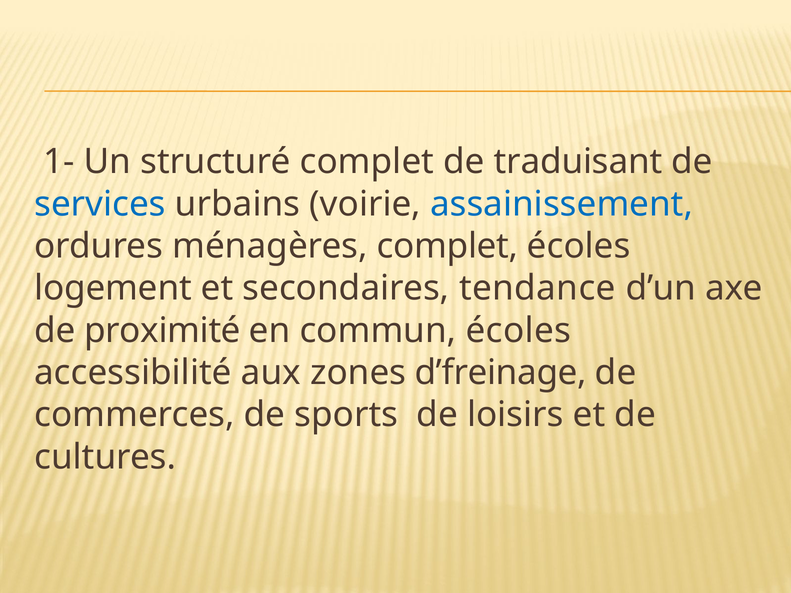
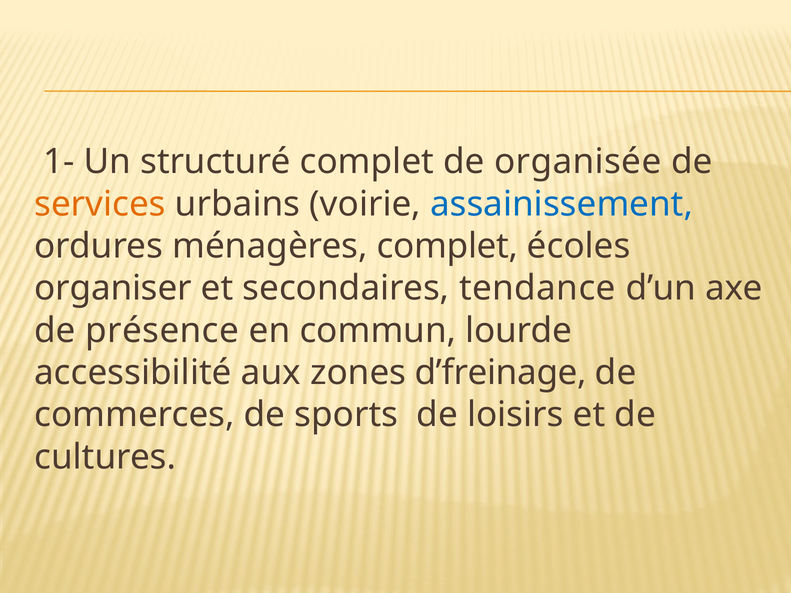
traduisant: traduisant -> organisée
services colour: blue -> orange
logement: logement -> organiser
proximité: proximité -> présence
commun écoles: écoles -> lourde
